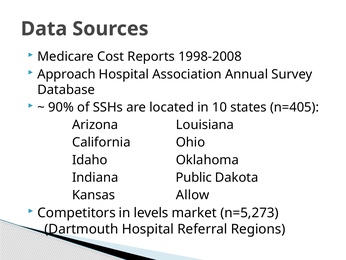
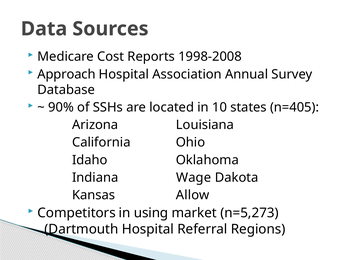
Public: Public -> Wage
levels: levels -> using
